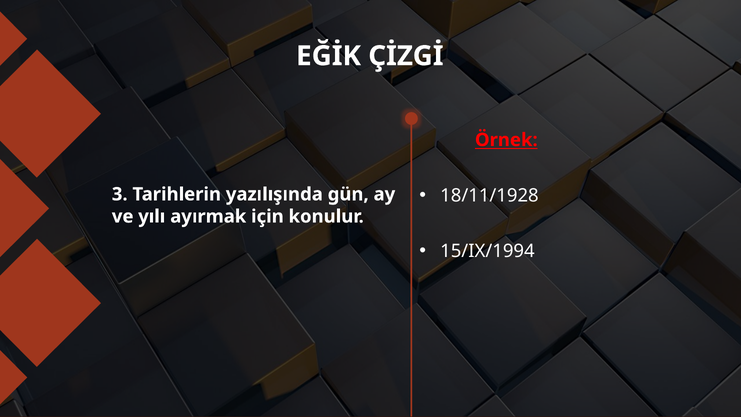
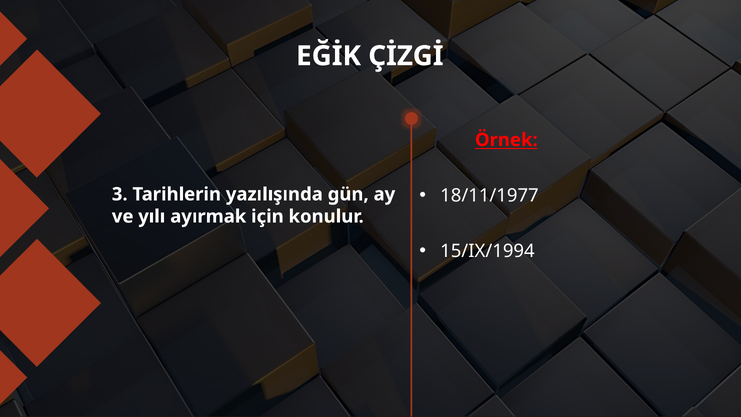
18/11/1928: 18/11/1928 -> 18/11/1977
